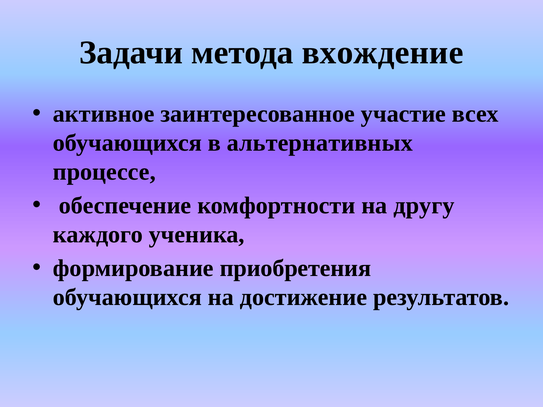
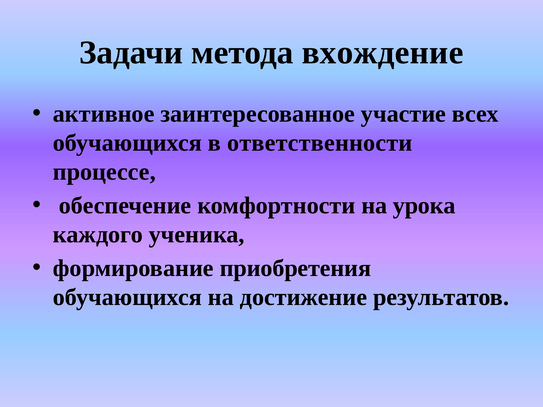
альтернативных: альтернативных -> ответственности
другу: другу -> урока
